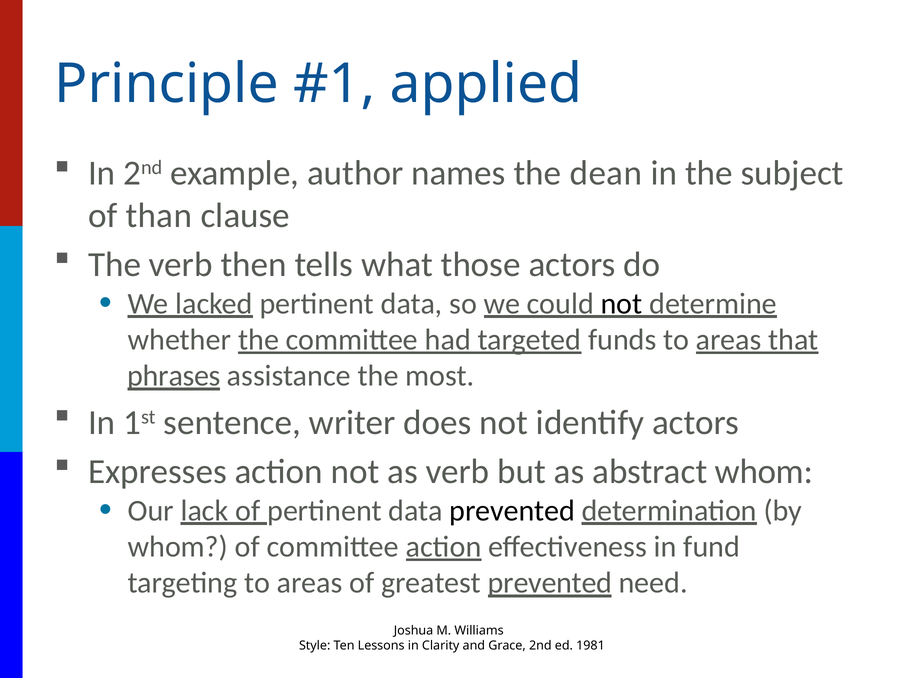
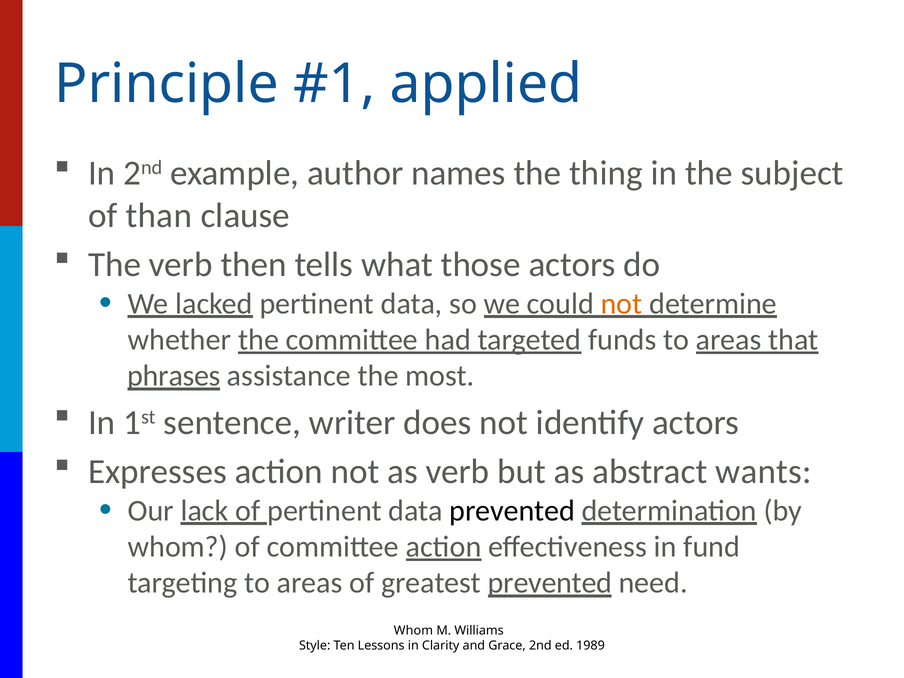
dean: dean -> thing
not at (622, 304) colour: black -> orange
abstract whom: whom -> wants
Joshua at (414, 631): Joshua -> Whom
1981: 1981 -> 1989
